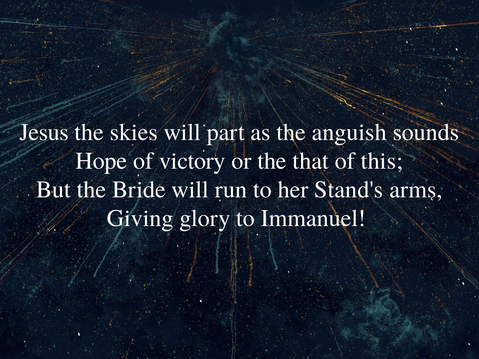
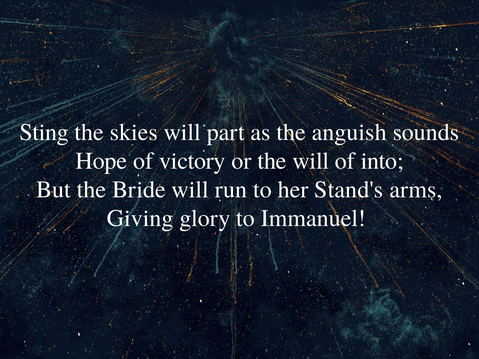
Jesus: Jesus -> Sting
the that: that -> will
this: this -> into
